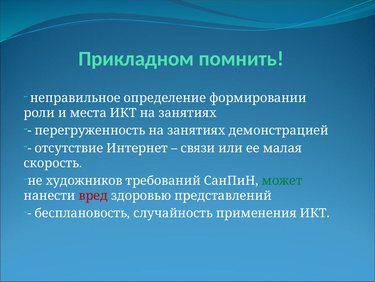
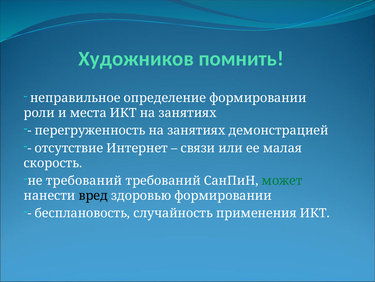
Прикладном: Прикладном -> Художников
не художников: художников -> требований
вред colour: red -> black
здоровью представлений: представлений -> формировании
